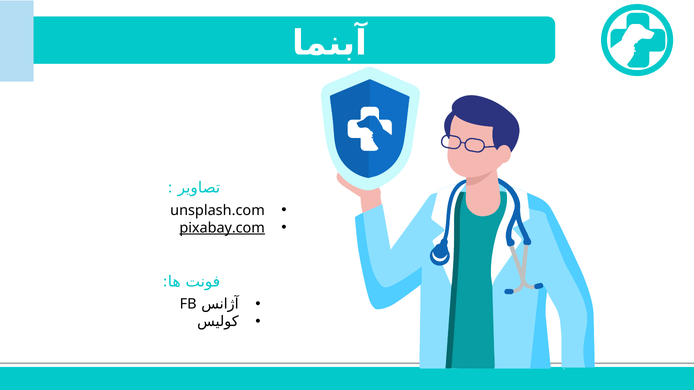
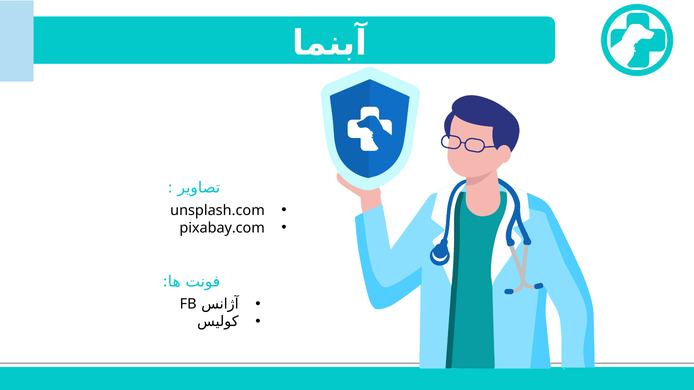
pixabay.com underline: present -> none
